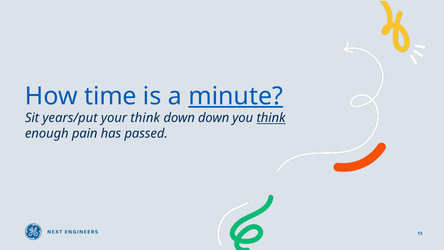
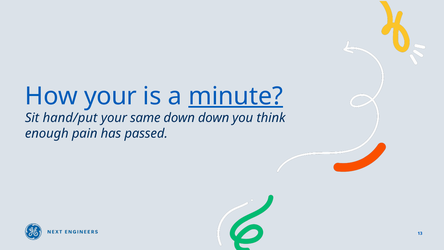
How time: time -> your
years/put: years/put -> hand/put
your think: think -> same
think at (271, 118) underline: present -> none
